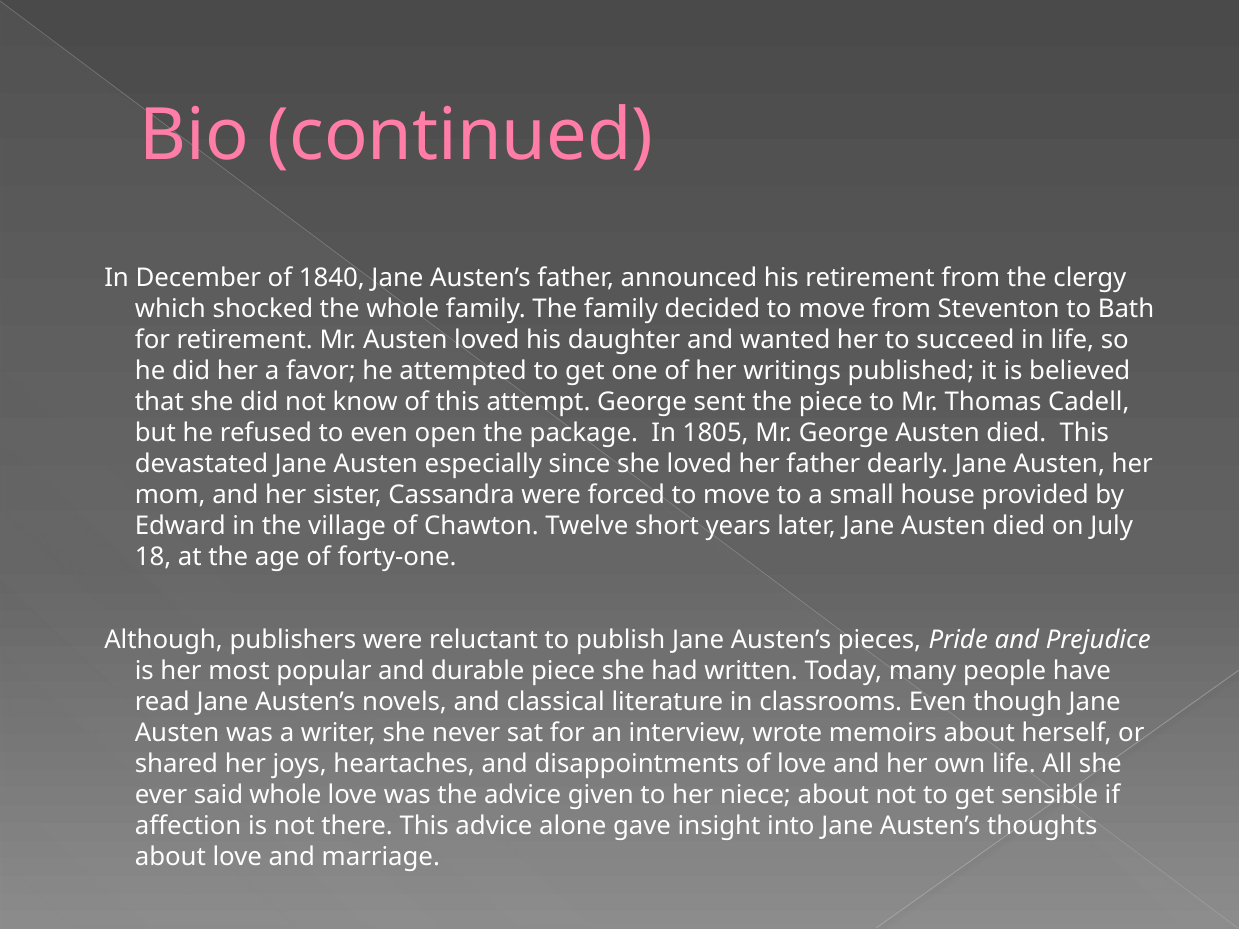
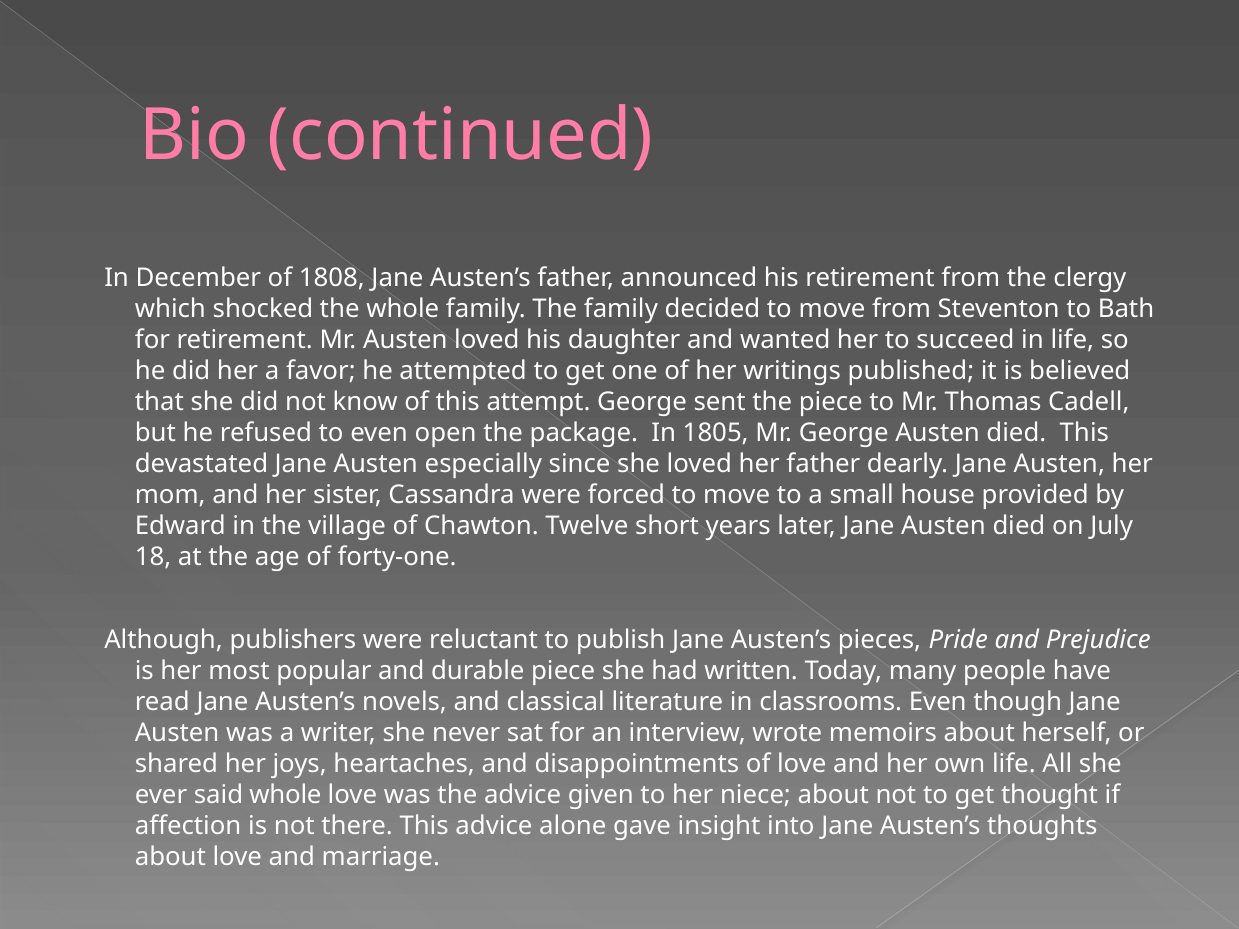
1840: 1840 -> 1808
sensible: sensible -> thought
